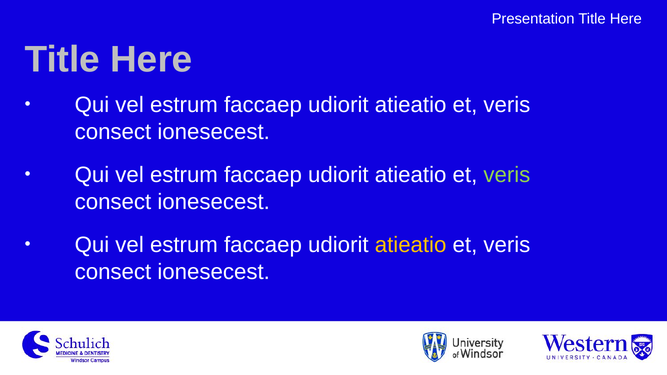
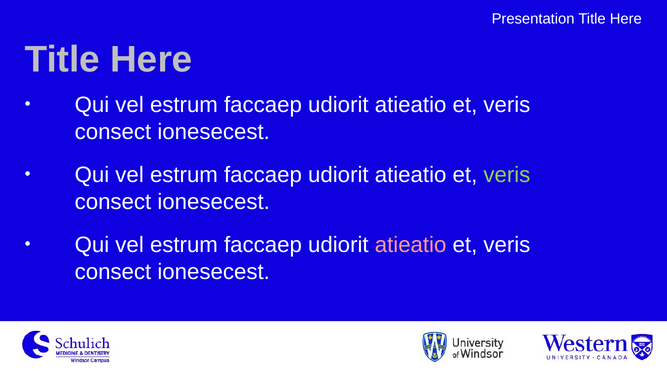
atieatio at (411, 245) colour: yellow -> pink
